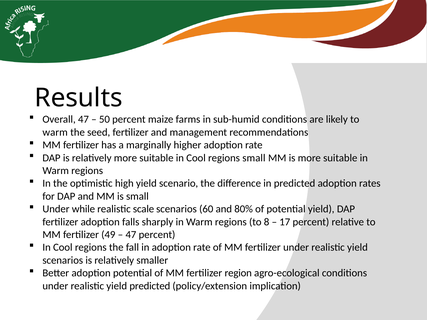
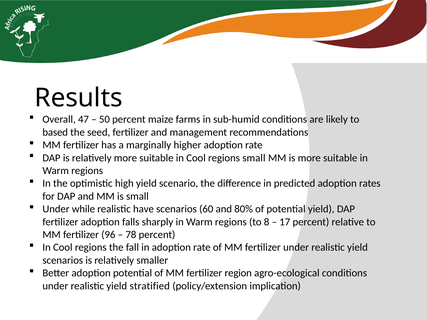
warm at (55, 132): warm -> based
scale: scale -> have
49: 49 -> 96
47 at (131, 235): 47 -> 78
yield predicted: predicted -> stratified
